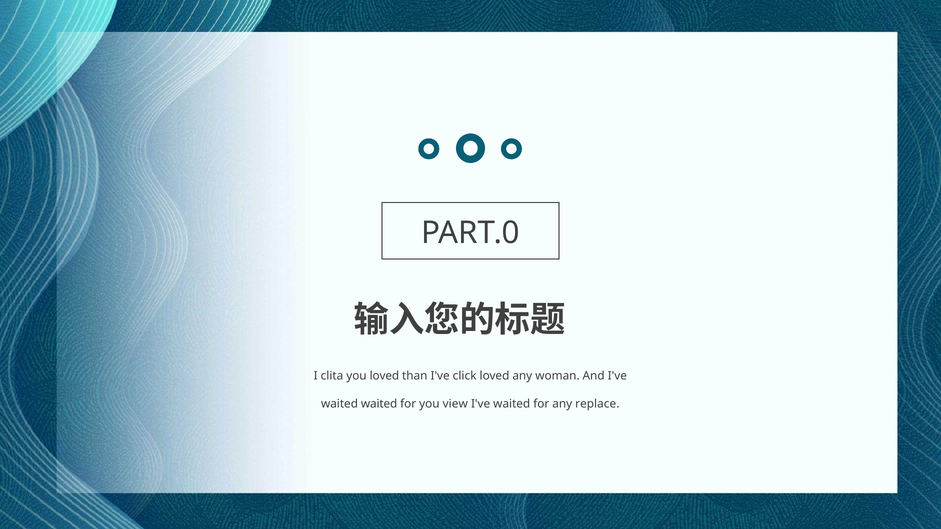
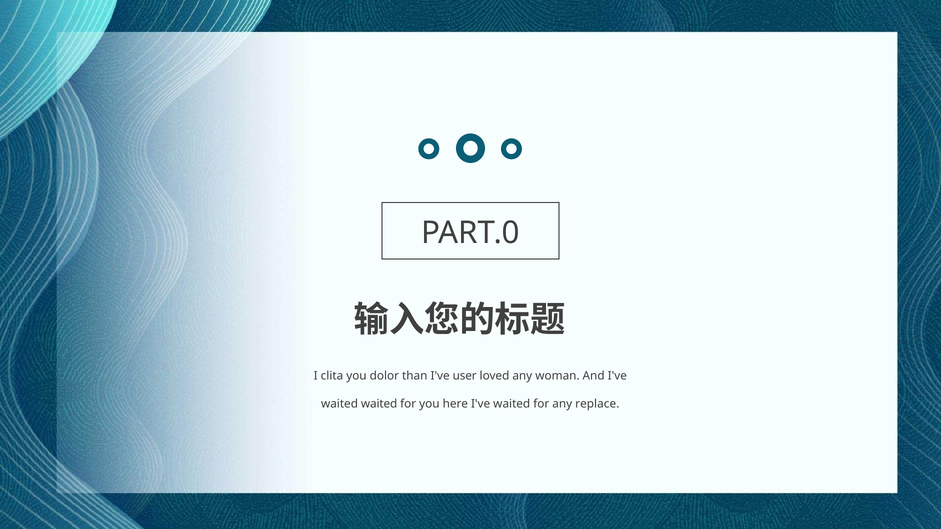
you loved: loved -> dolor
click: click -> user
view: view -> here
